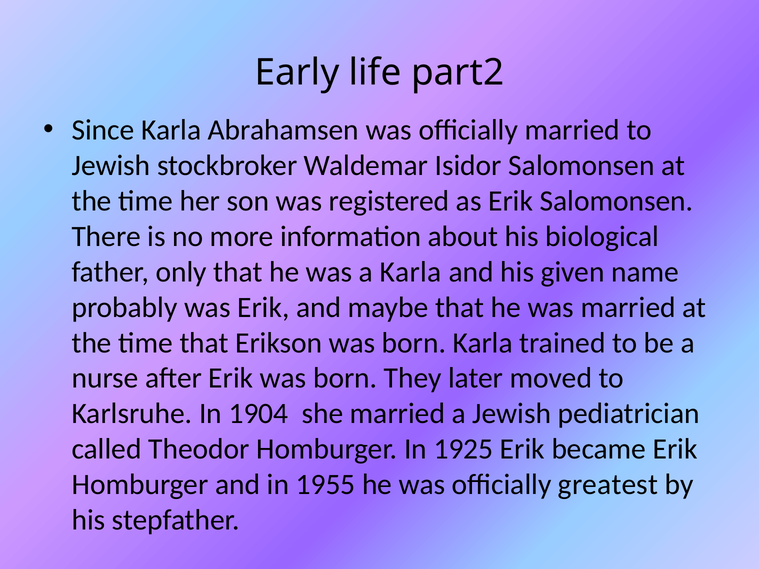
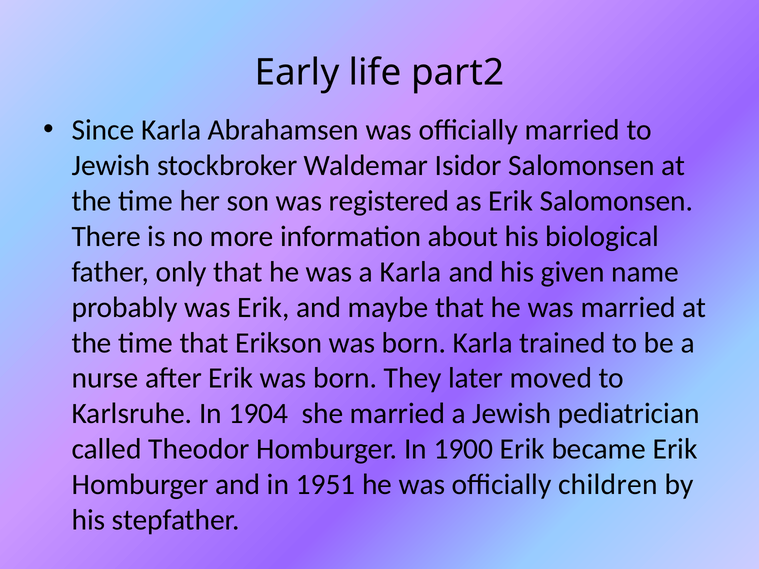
1925: 1925 -> 1900
1955: 1955 -> 1951
greatest: greatest -> children
